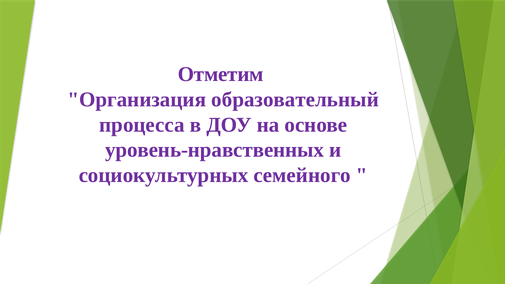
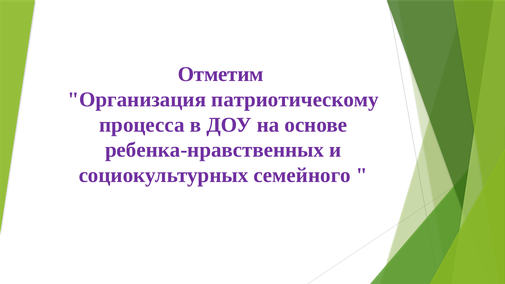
образовательный: образовательный -> патриотическому
уровень-нравственных: уровень-нравственных -> ребенка-нравственных
